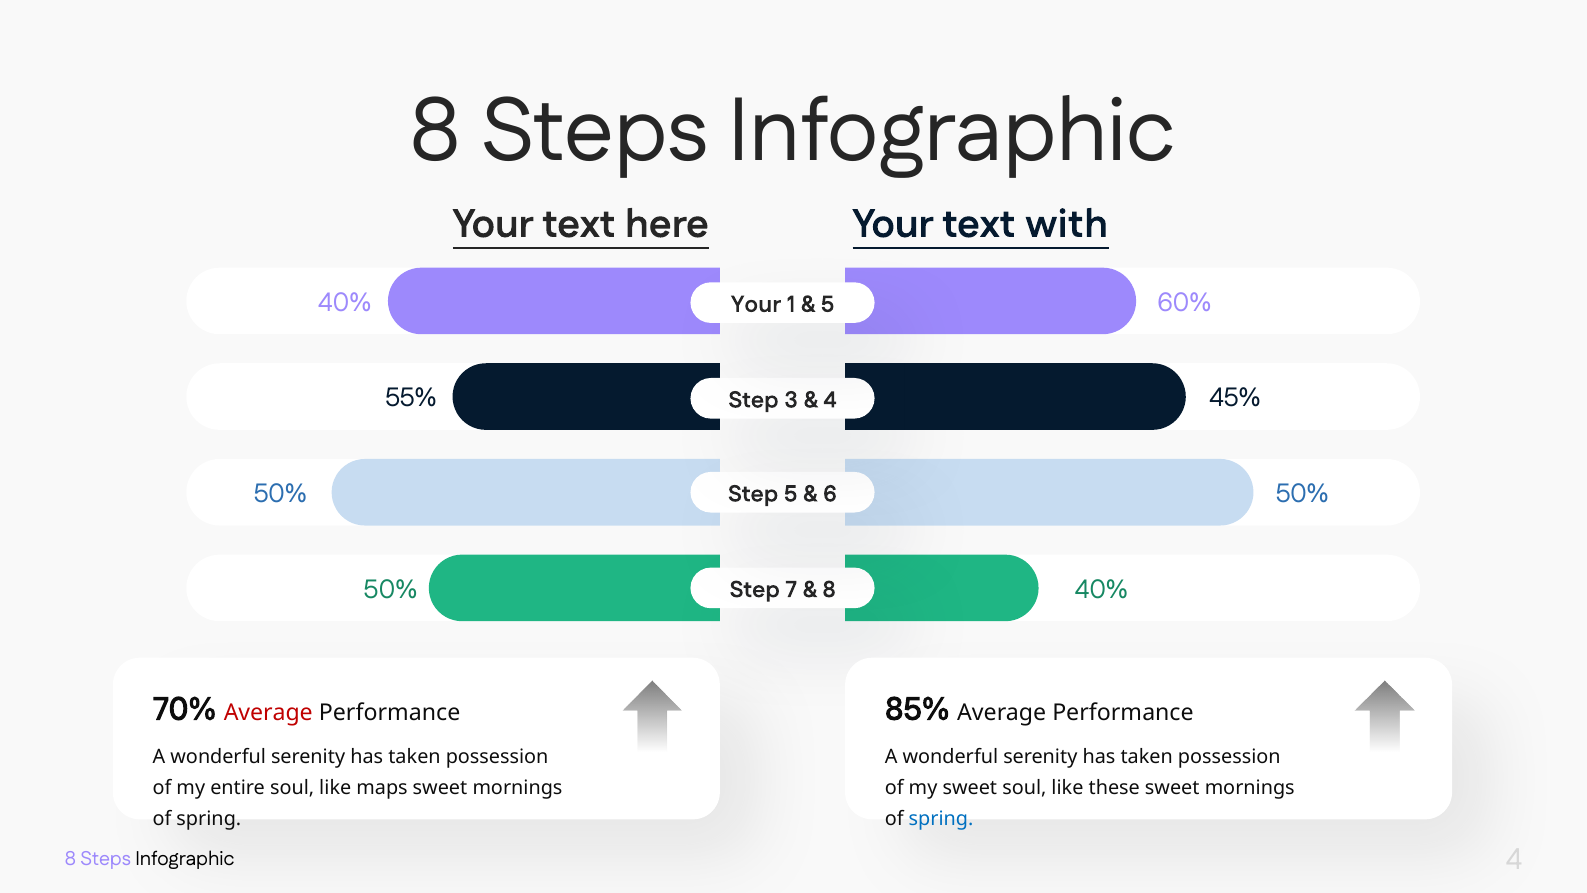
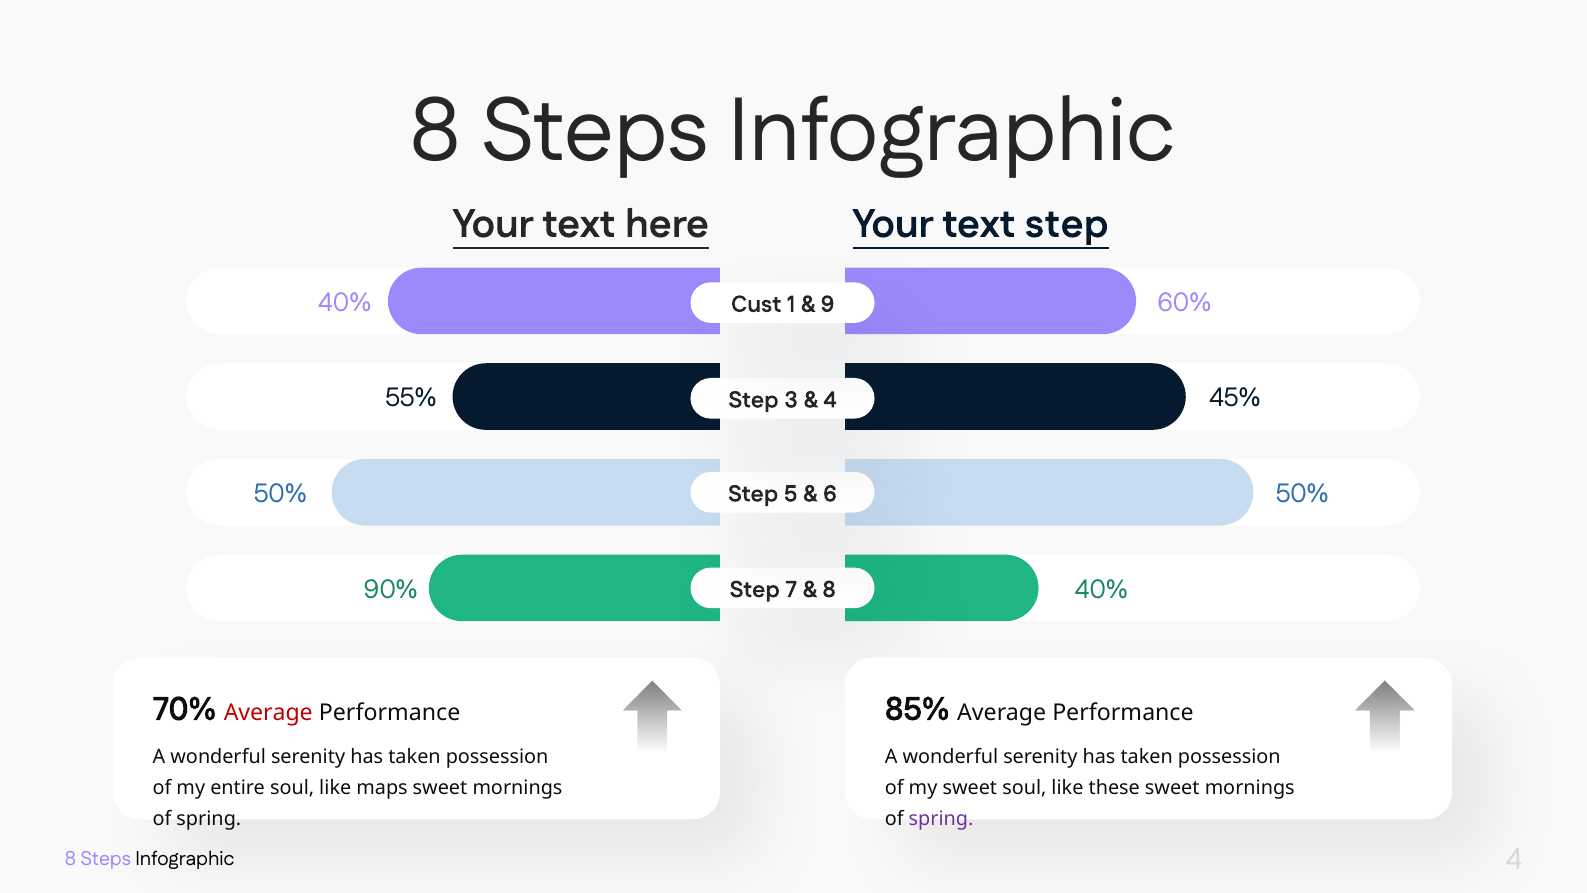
with at (1067, 224): with -> step
Your at (756, 304): Your -> Cust
5 at (828, 304): 5 -> 9
50% at (390, 589): 50% -> 90%
spring at (941, 819) colour: blue -> purple
